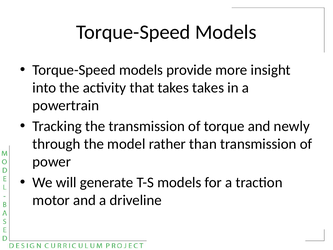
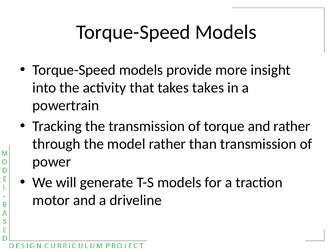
and newly: newly -> rather
